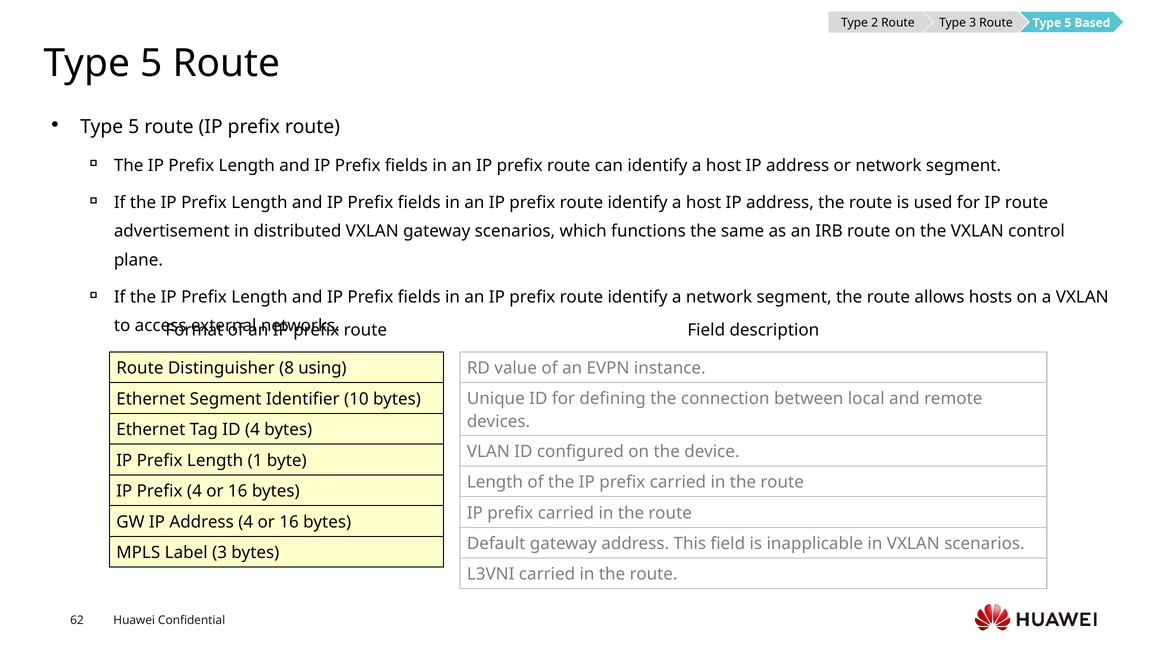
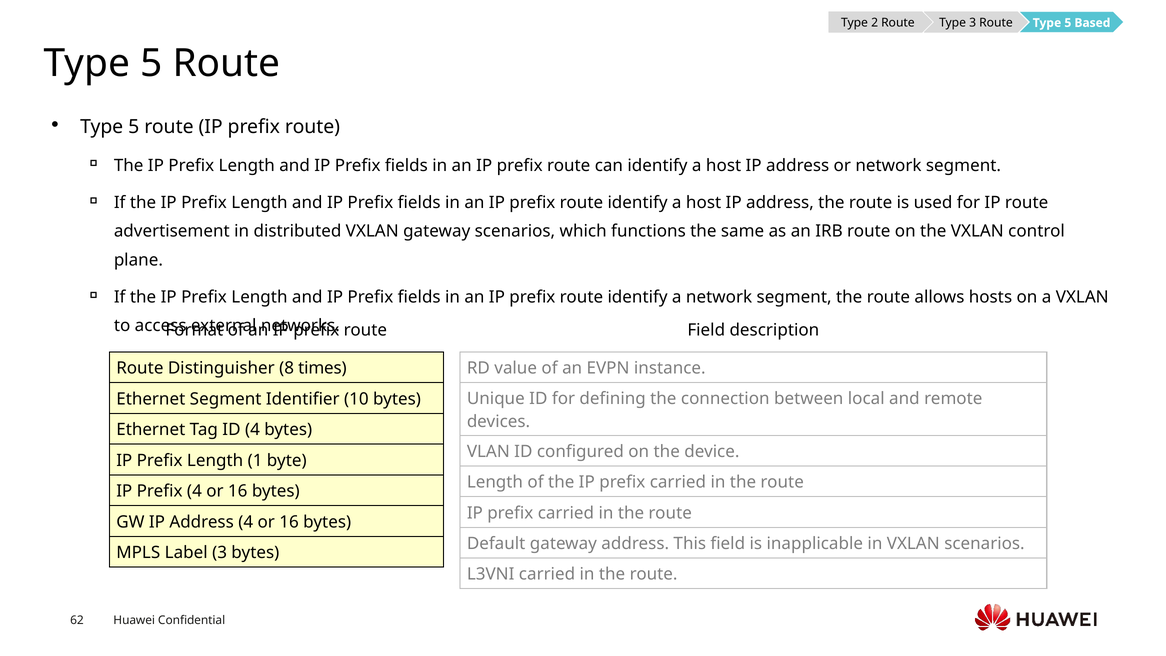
using: using -> times
